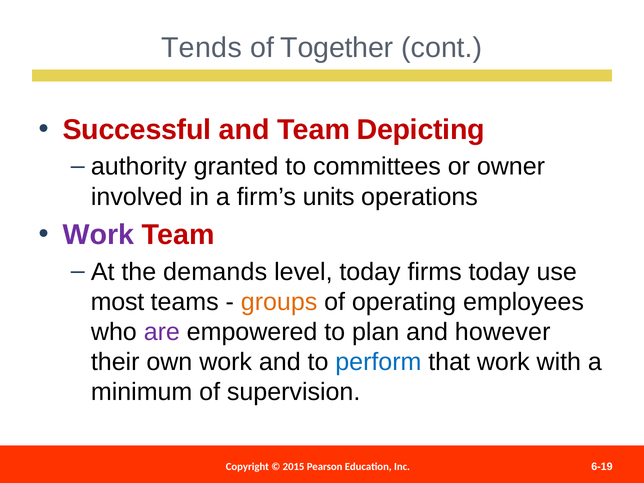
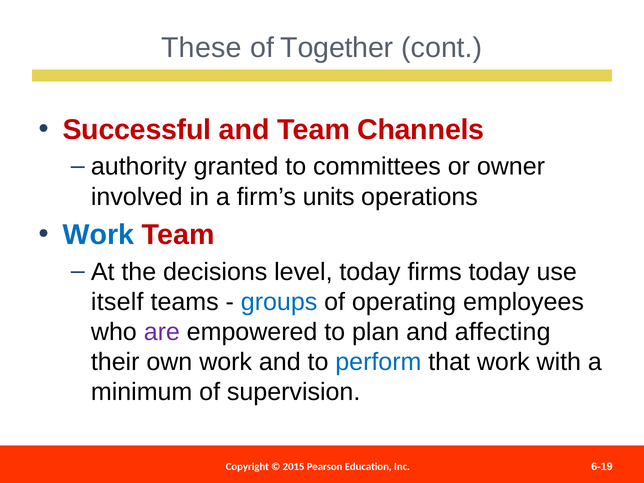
Tends: Tends -> These
Depicting: Depicting -> Channels
Work at (98, 235) colour: purple -> blue
demands: demands -> decisions
most: most -> itself
groups colour: orange -> blue
however: however -> affecting
